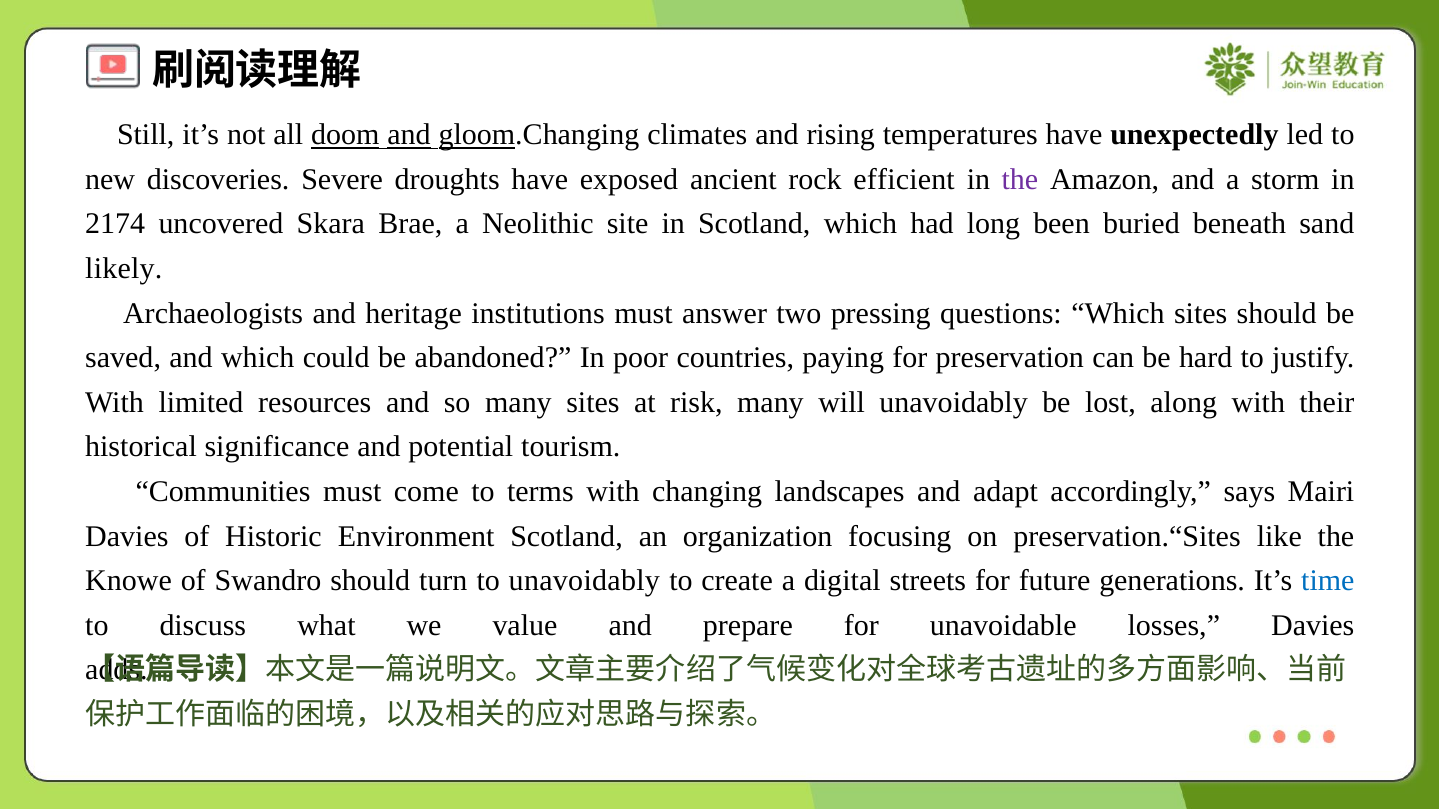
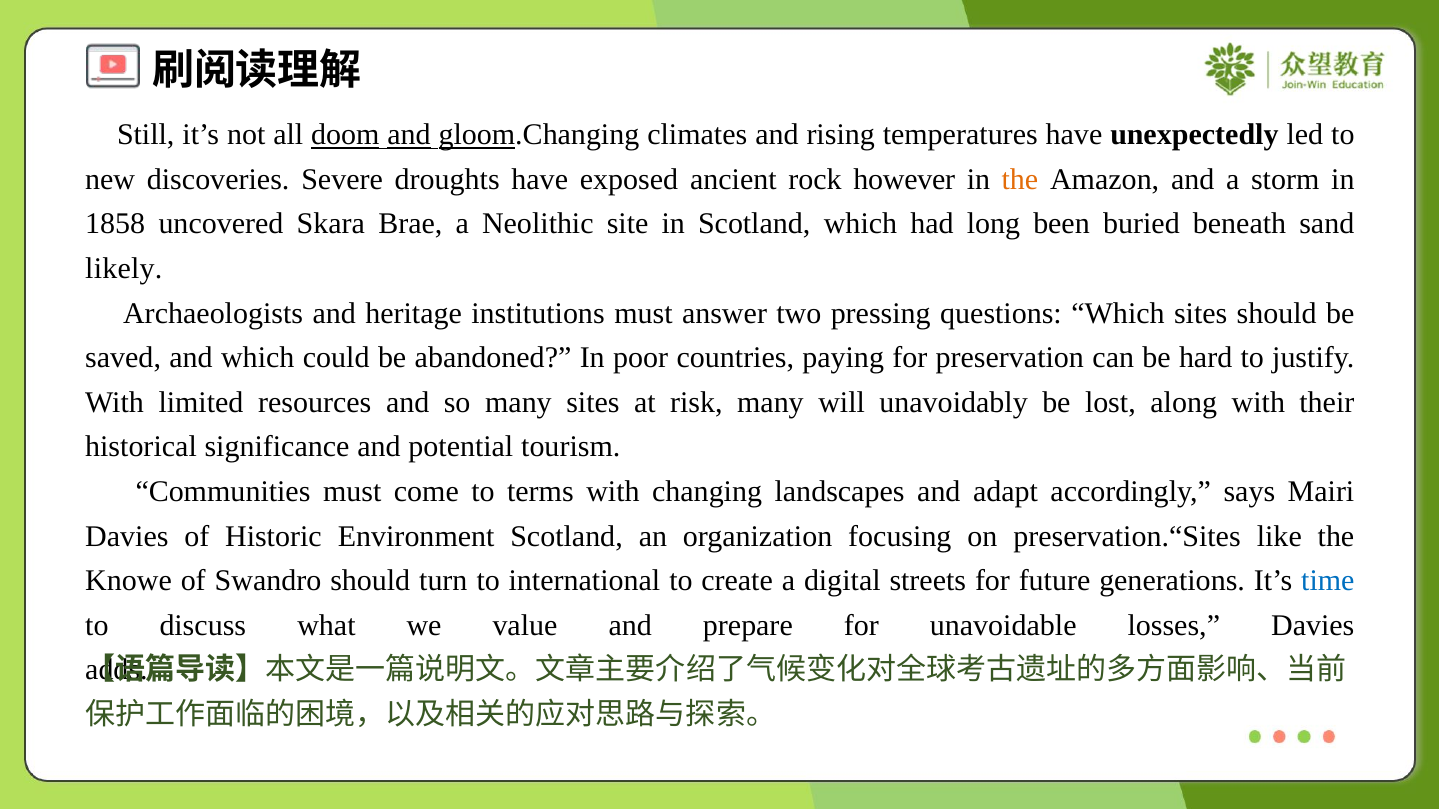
efficient: efficient -> however
the at (1020, 180) colour: purple -> orange
2174: 2174 -> 1858
to unavoidably: unavoidably -> international
